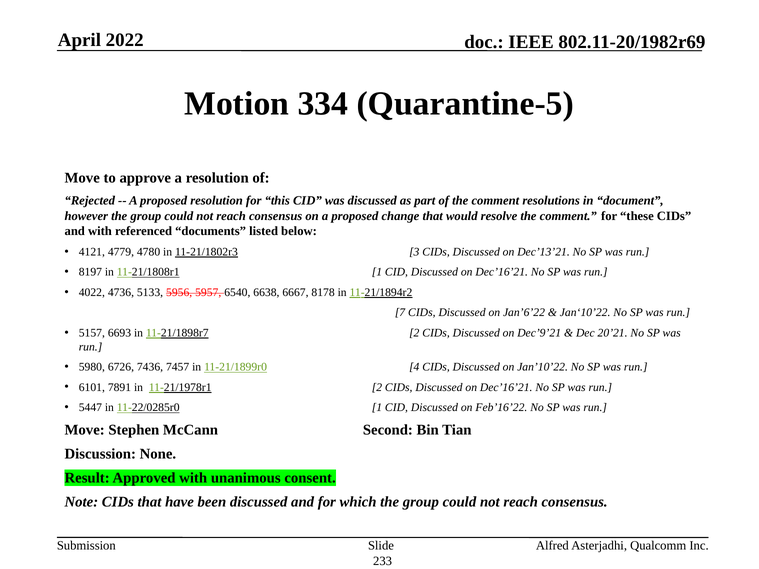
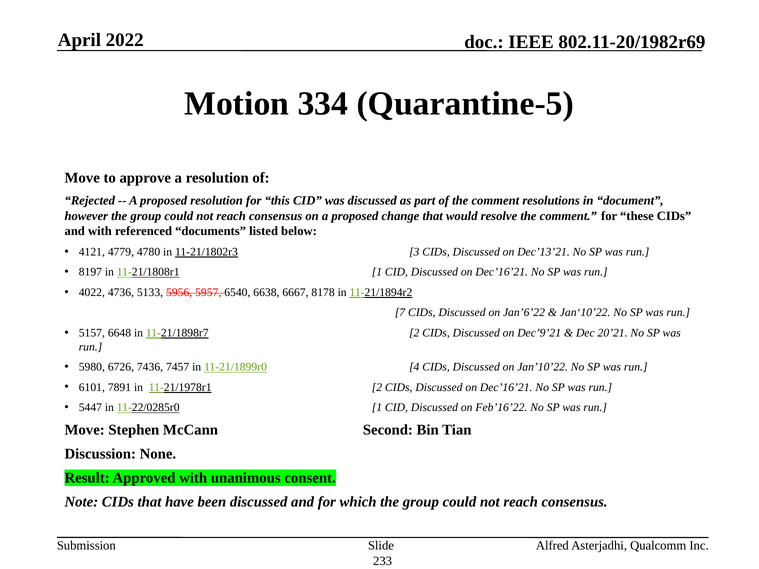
6693: 6693 -> 6648
